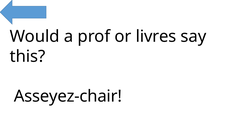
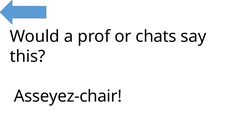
livres: livres -> chats
